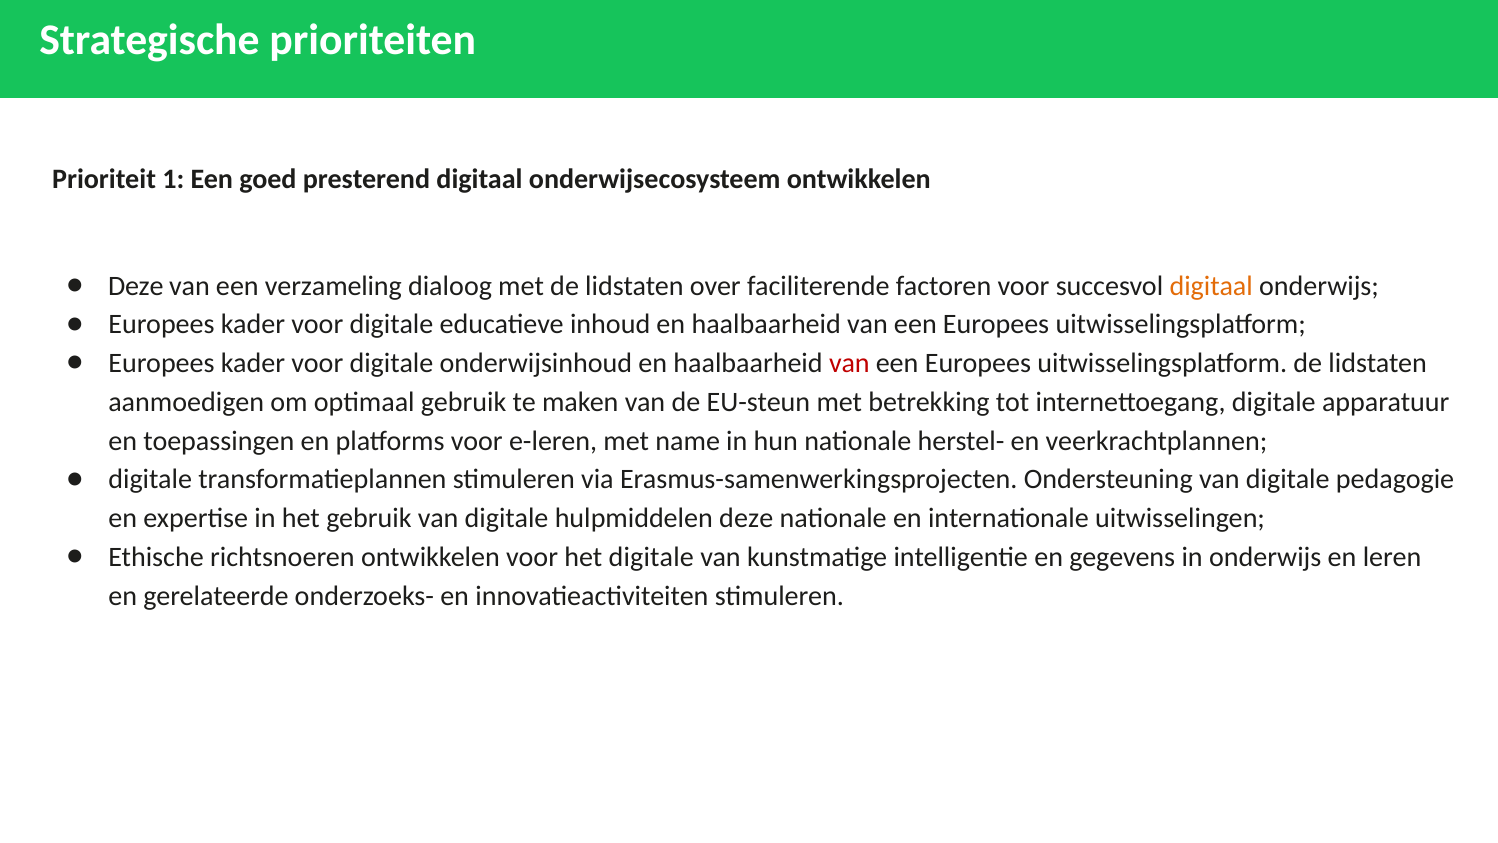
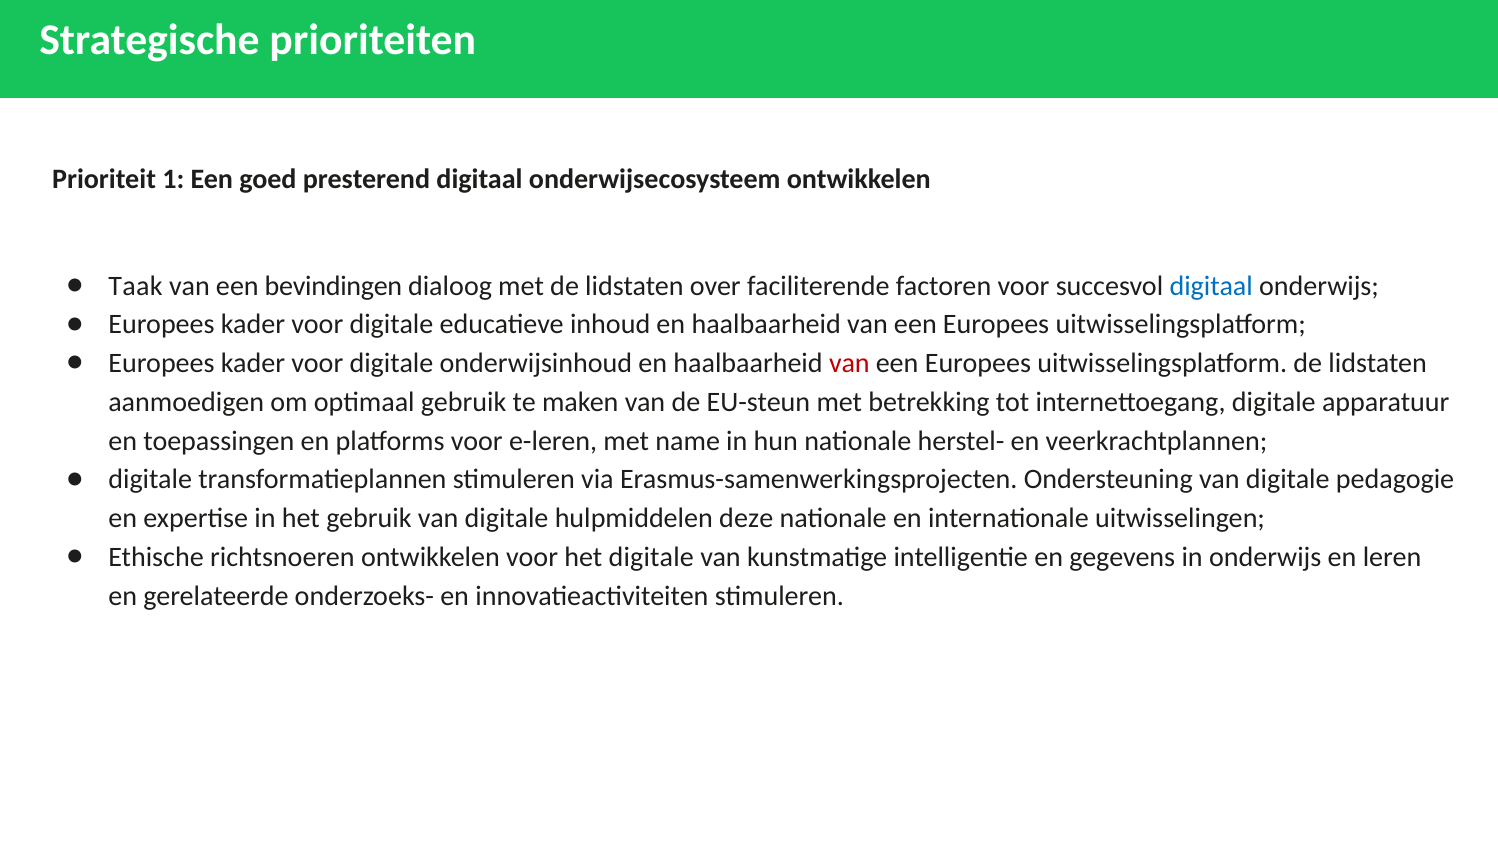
Deze at (136, 286): Deze -> Taak
verzameling: verzameling -> bevindingen
digitaal at (1211, 286) colour: orange -> blue
